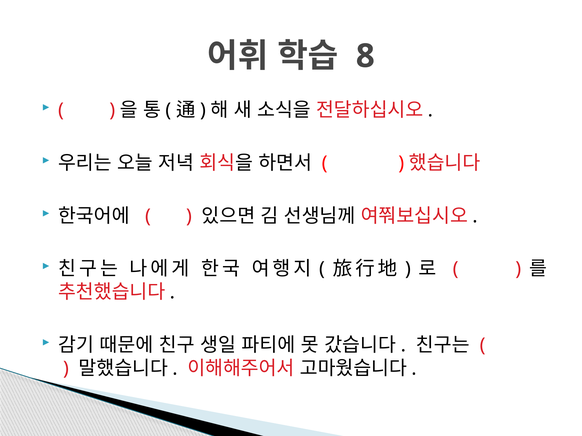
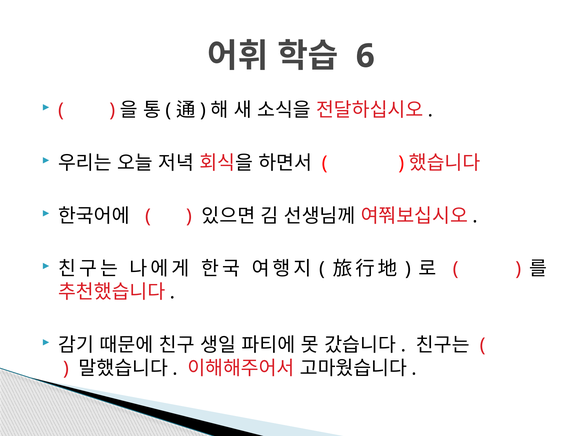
8: 8 -> 6
